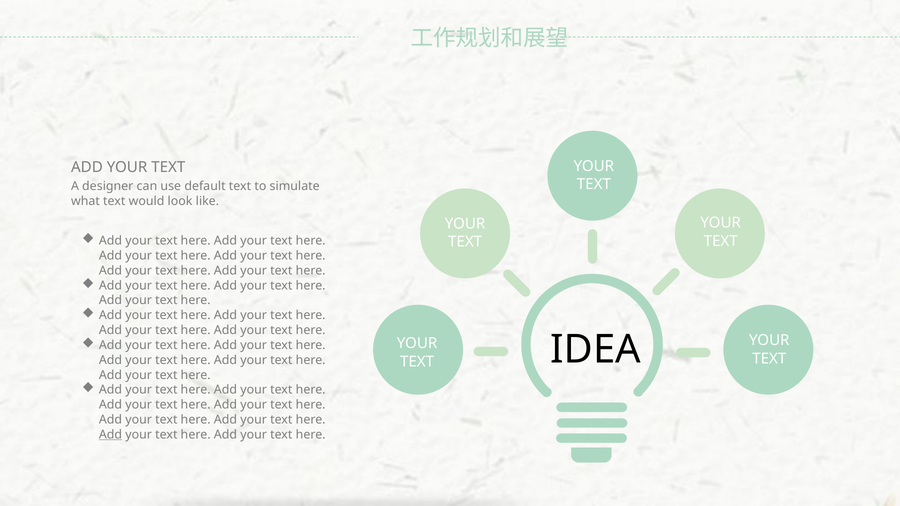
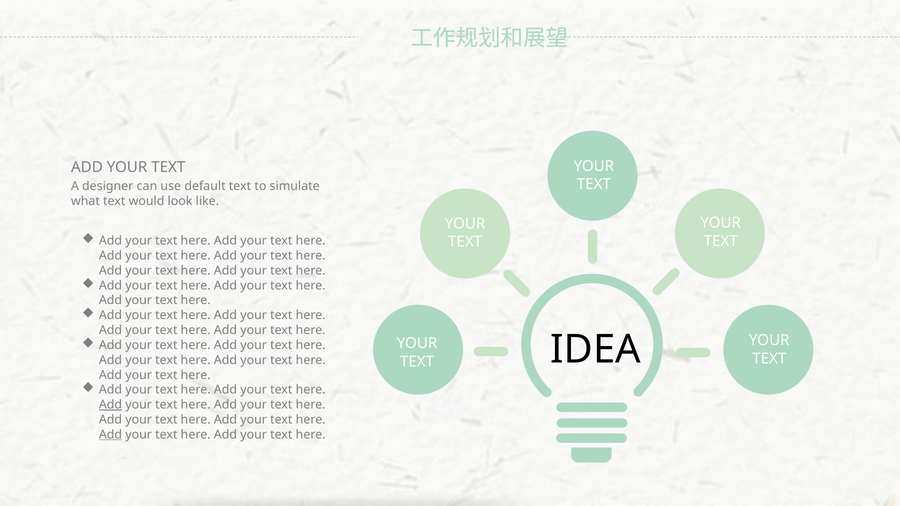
Add at (110, 405) underline: none -> present
